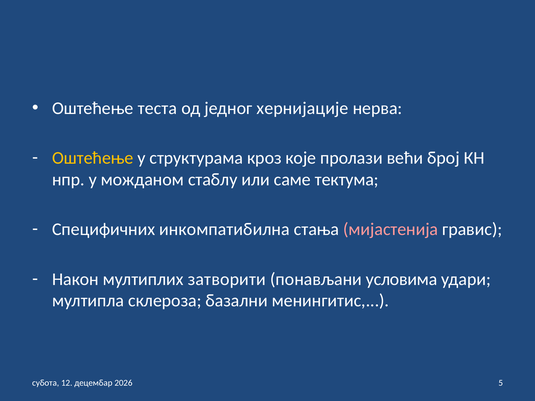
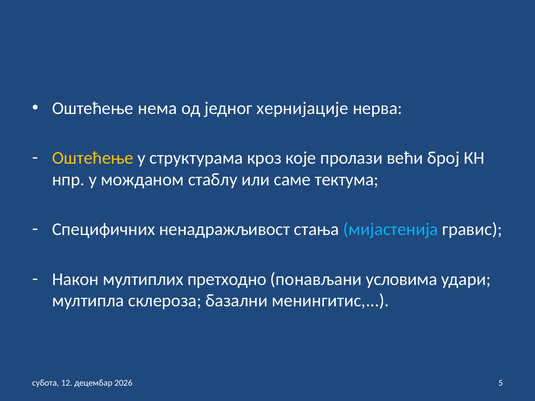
теста: теста -> нема
инкомпатибилна: инкомпатибилна -> ненадражљивост
мијастенија colour: pink -> light blue
затворити: затворити -> претходно
